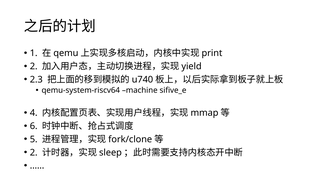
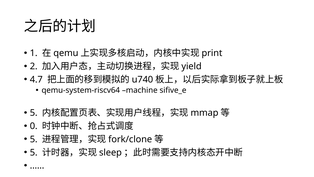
2.3: 2.3 -> 4.7
4 at (34, 113): 4 -> 5
6: 6 -> 0
2 at (34, 152): 2 -> 5
